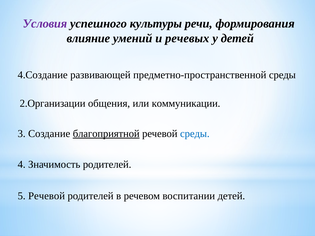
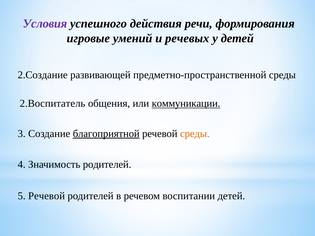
культуры: культуры -> действия
влияние: влияние -> игровые
4.Создание: 4.Создание -> 2.Создание
2.Организации: 2.Организации -> 2.Воспитатель
коммуникации underline: none -> present
среды at (195, 134) colour: blue -> orange
